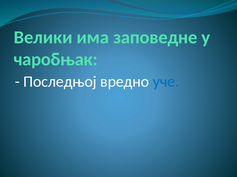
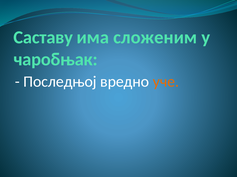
Велики: Велики -> Саставу
заповедне: заповедне -> сложеним
уче colour: blue -> orange
